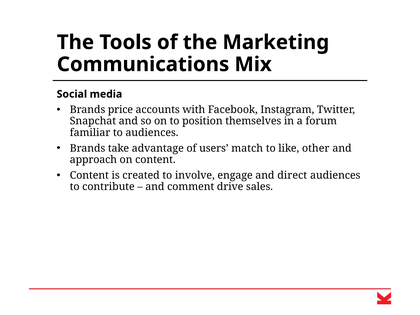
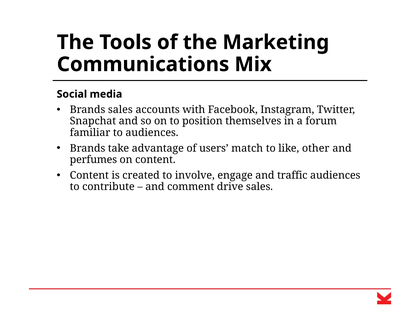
Brands price: price -> sales
approach: approach -> perfumes
direct: direct -> traffic
